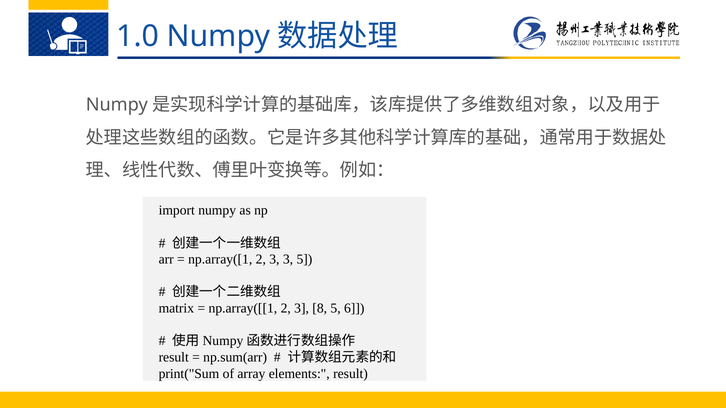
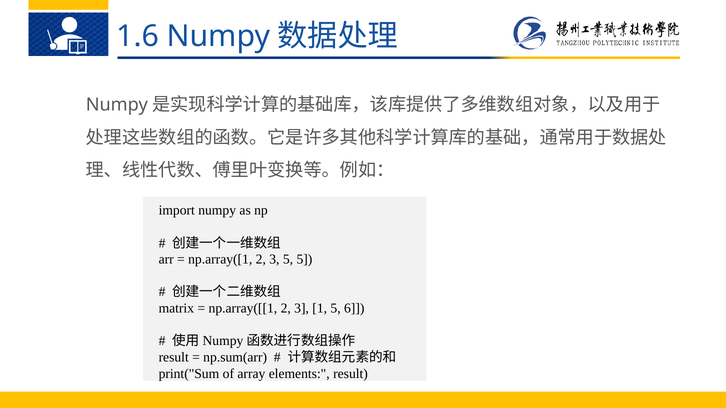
1.0: 1.0 -> 1.6
3 3: 3 -> 5
8: 8 -> 1
